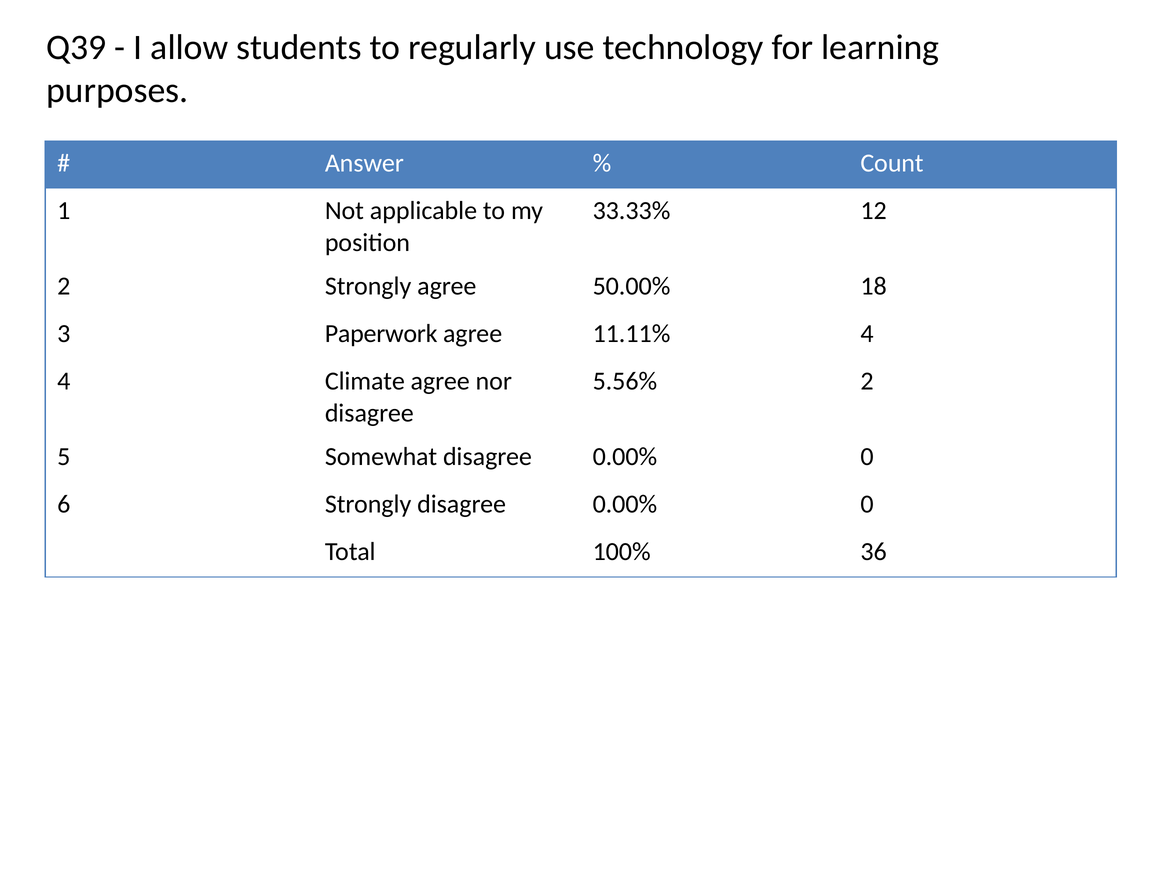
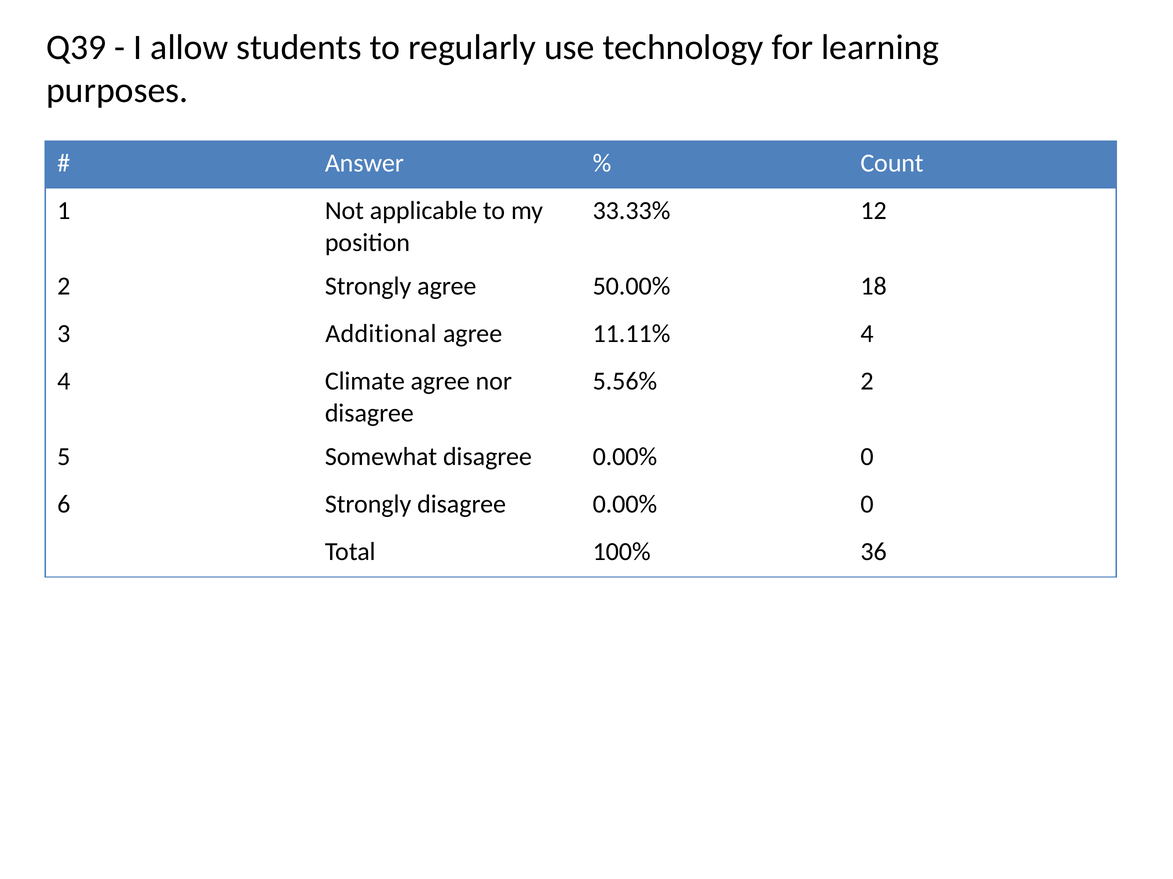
Paperwork: Paperwork -> Additional
